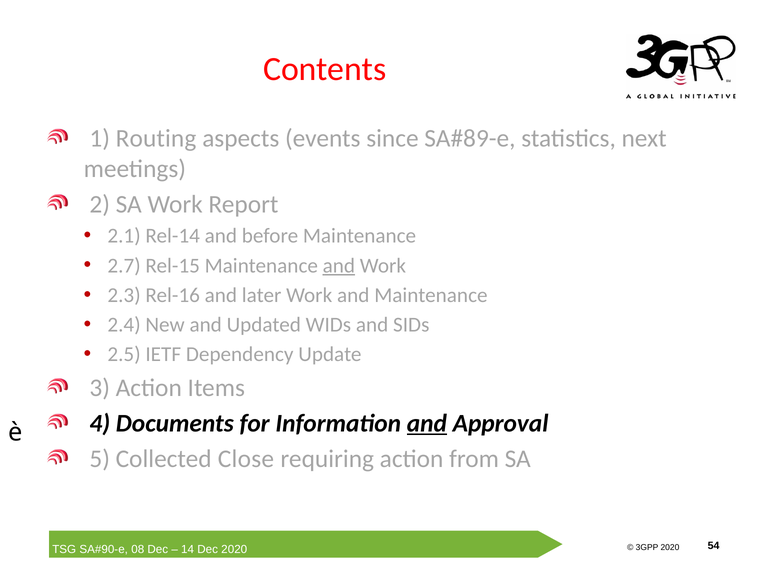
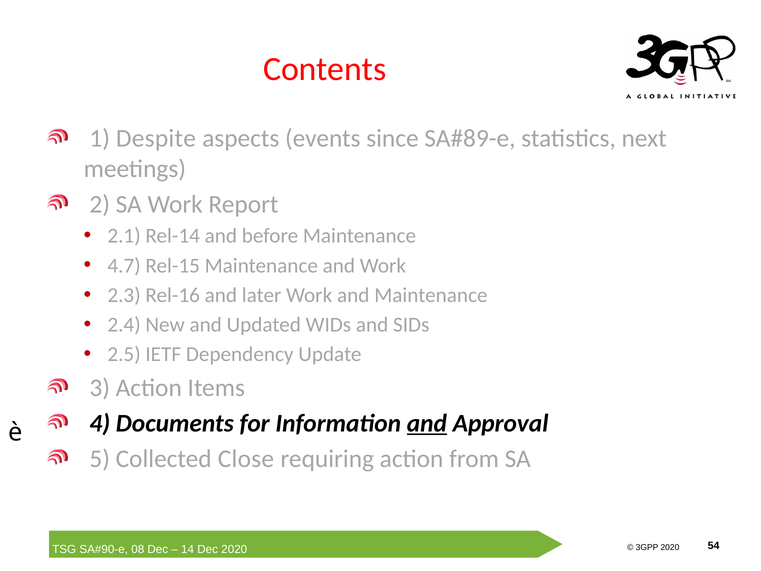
Routing: Routing -> Despite
2.7: 2.7 -> 4.7
and at (339, 266) underline: present -> none
